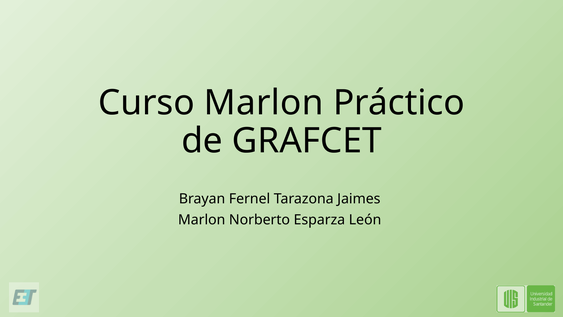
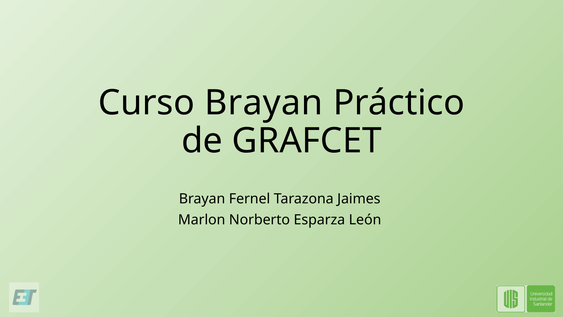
Curso Marlon: Marlon -> Brayan
